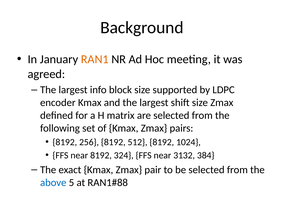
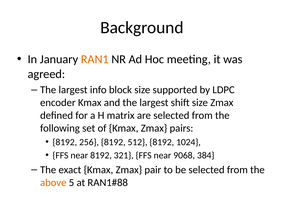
324: 324 -> 321
3132: 3132 -> 9068
above colour: blue -> orange
